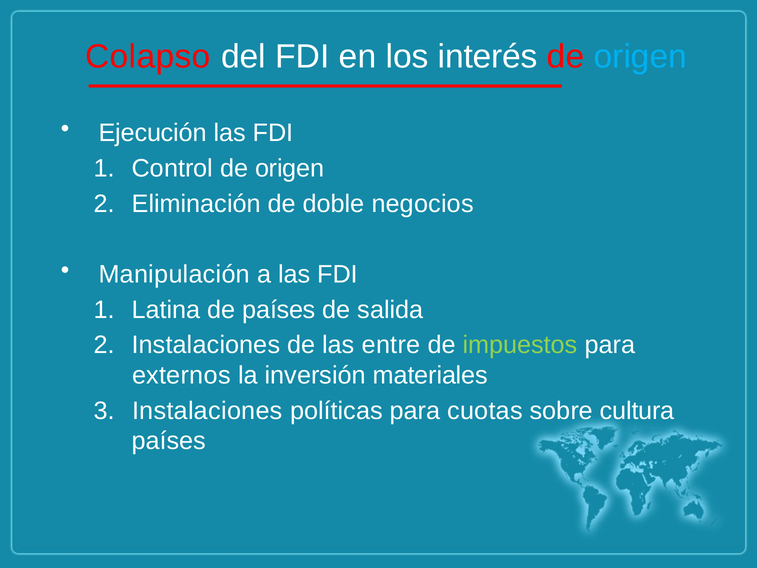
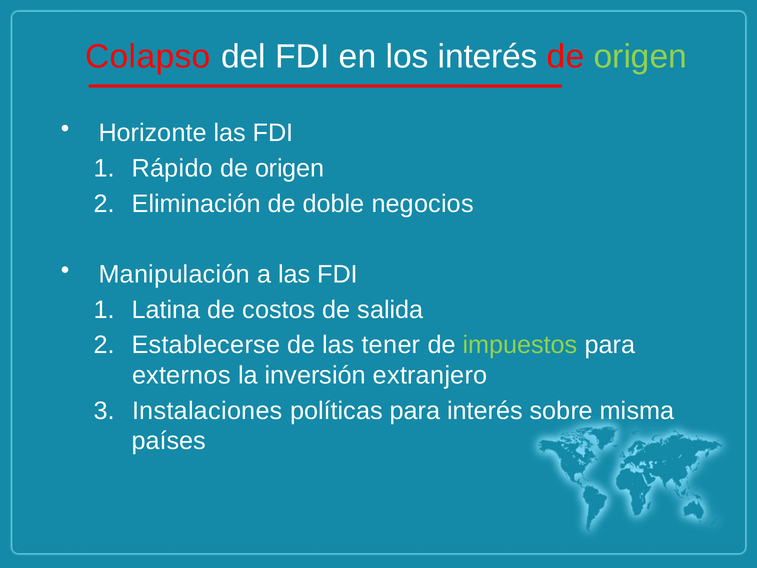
origen at (640, 57) colour: light blue -> light green
Ejecución: Ejecución -> Horizonte
Control: Control -> Rápido
de países: países -> costos
Instalaciones at (206, 345): Instalaciones -> Establecerse
entre: entre -> tener
materiales: materiales -> extranjero
para cuotas: cuotas -> interés
cultura: cultura -> misma
